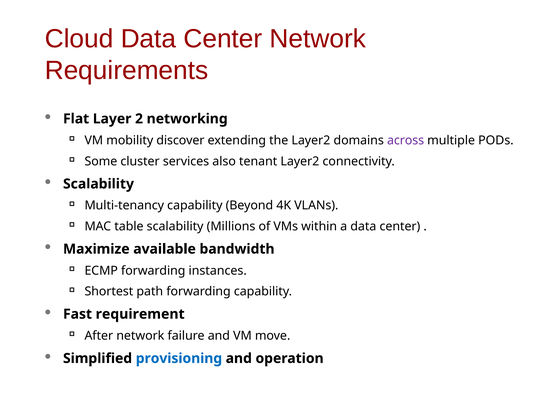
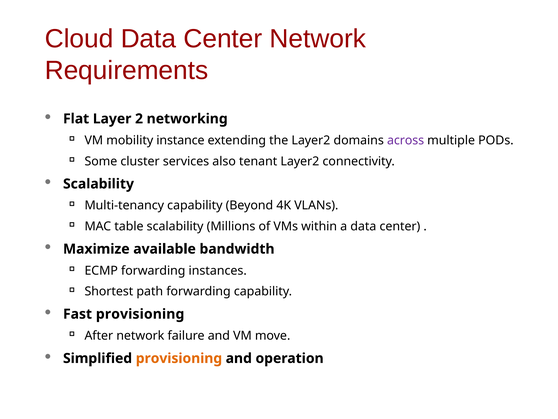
discover: discover -> instance
Fast requirement: requirement -> provisioning
provisioning at (179, 358) colour: blue -> orange
